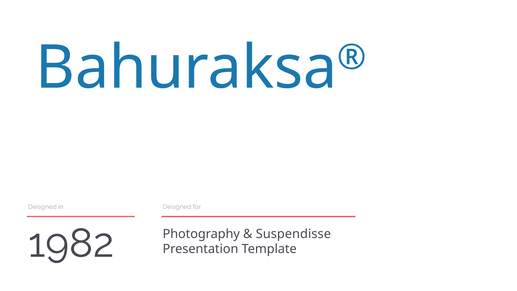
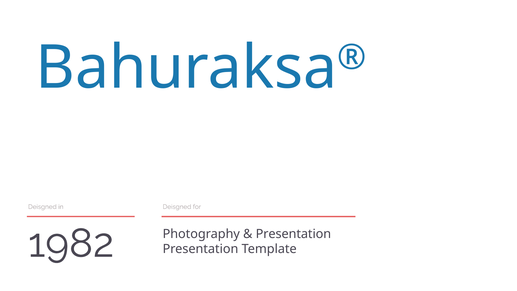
Suspendisse at (293, 234): Suspendisse -> Presentation
